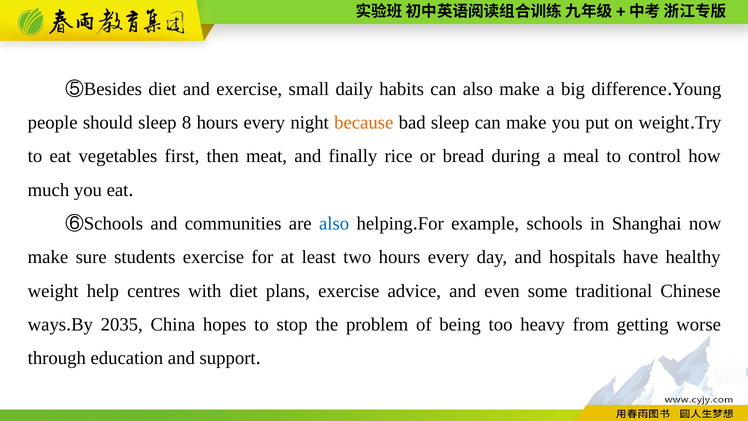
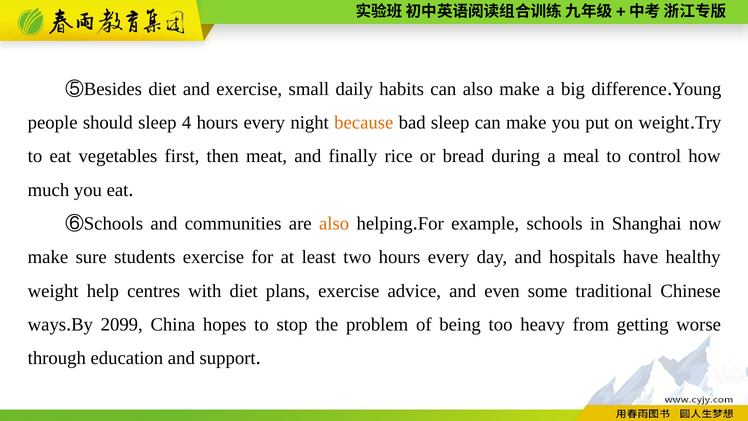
8: 8 -> 4
also at (334, 223) colour: blue -> orange
2035: 2035 -> 2099
